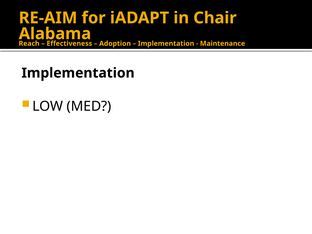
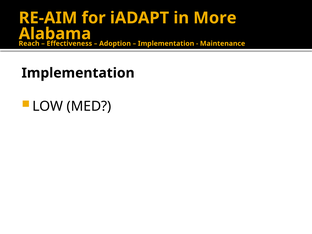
Chair: Chair -> More
